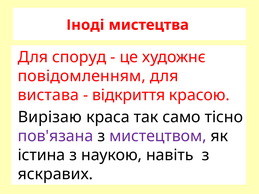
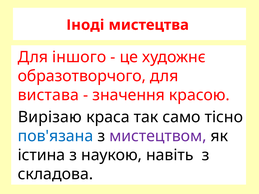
споруд: споруд -> іншого
повідомленням: повідомленням -> образотворчого
відкриття: відкриття -> значення
пов'язана colour: purple -> blue
яскравих: яскравих -> складова
